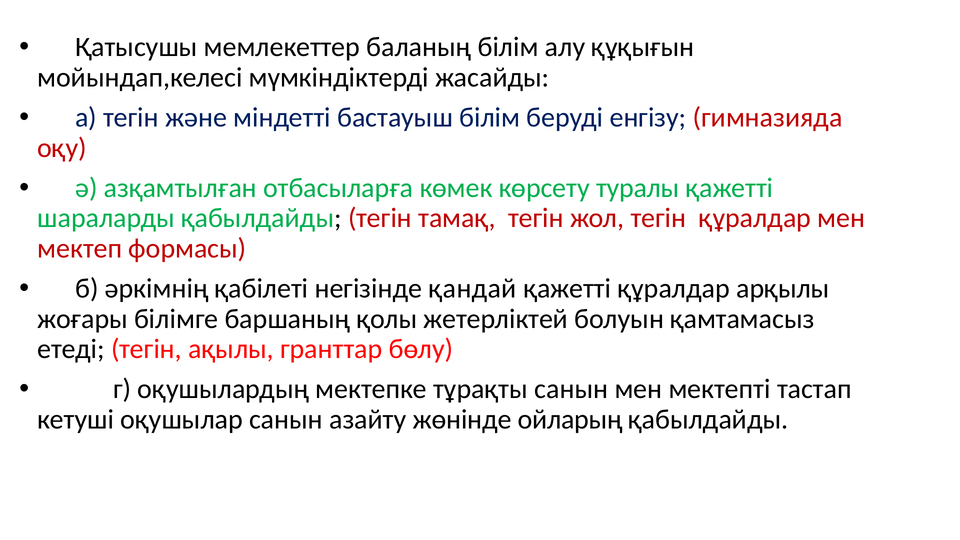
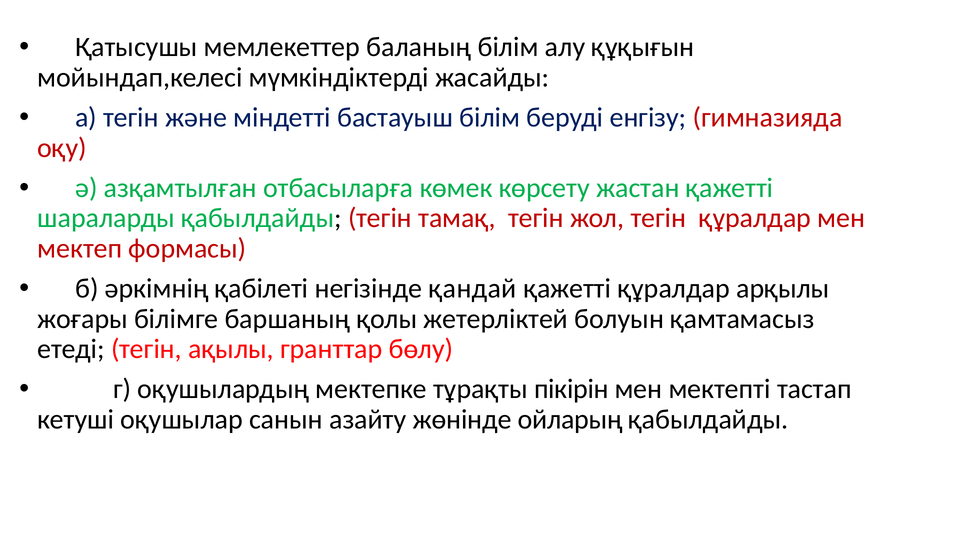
туралы: туралы -> жастан
тұрақты санын: санын -> пікірін
